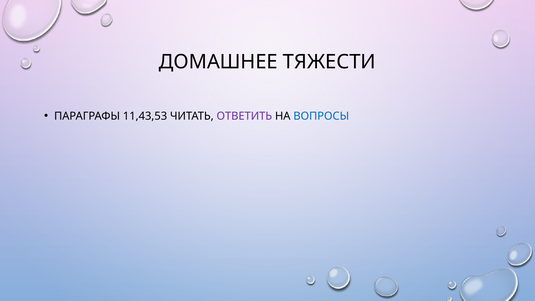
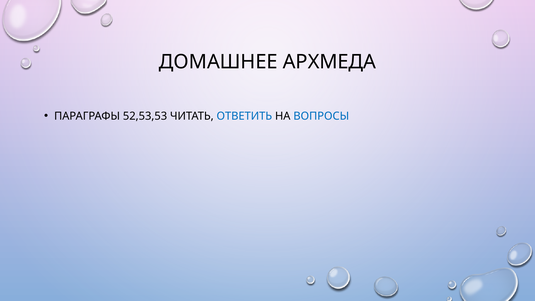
ТЯЖЕСТИ: ТЯЖЕСТИ -> АРХМЕДА
11,43,53: 11,43,53 -> 52,53,53
ОТВЕТИТЬ colour: purple -> blue
